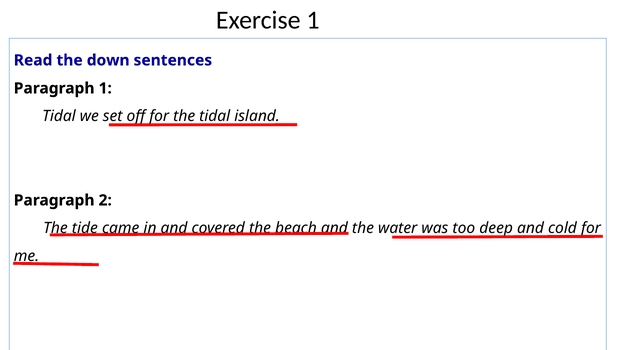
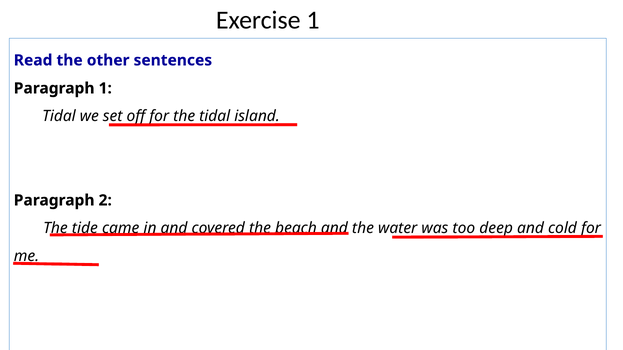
down: down -> other
